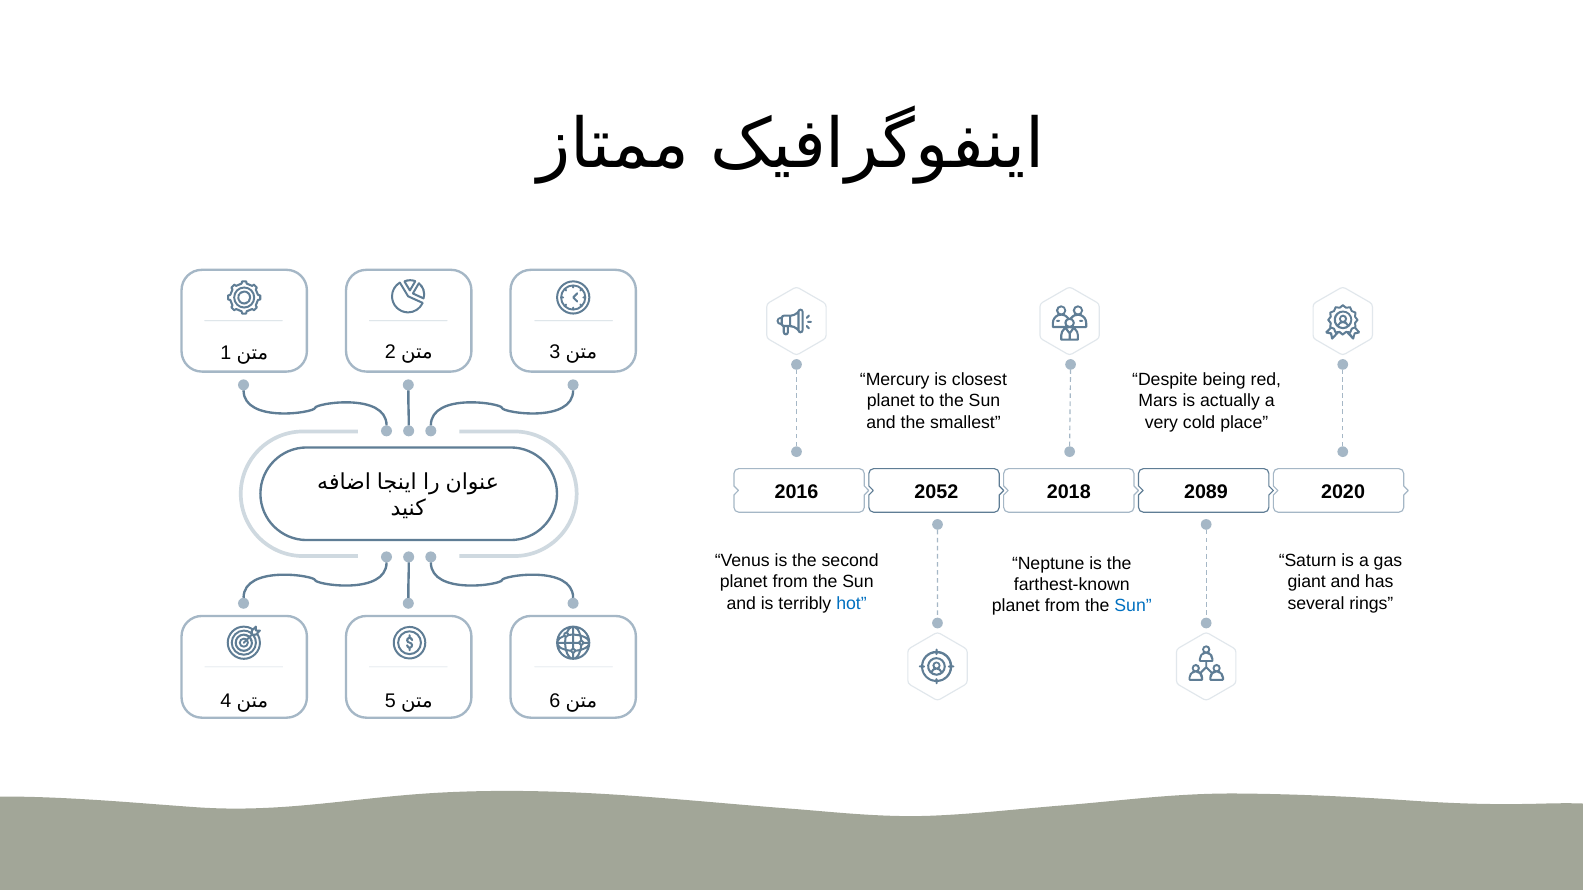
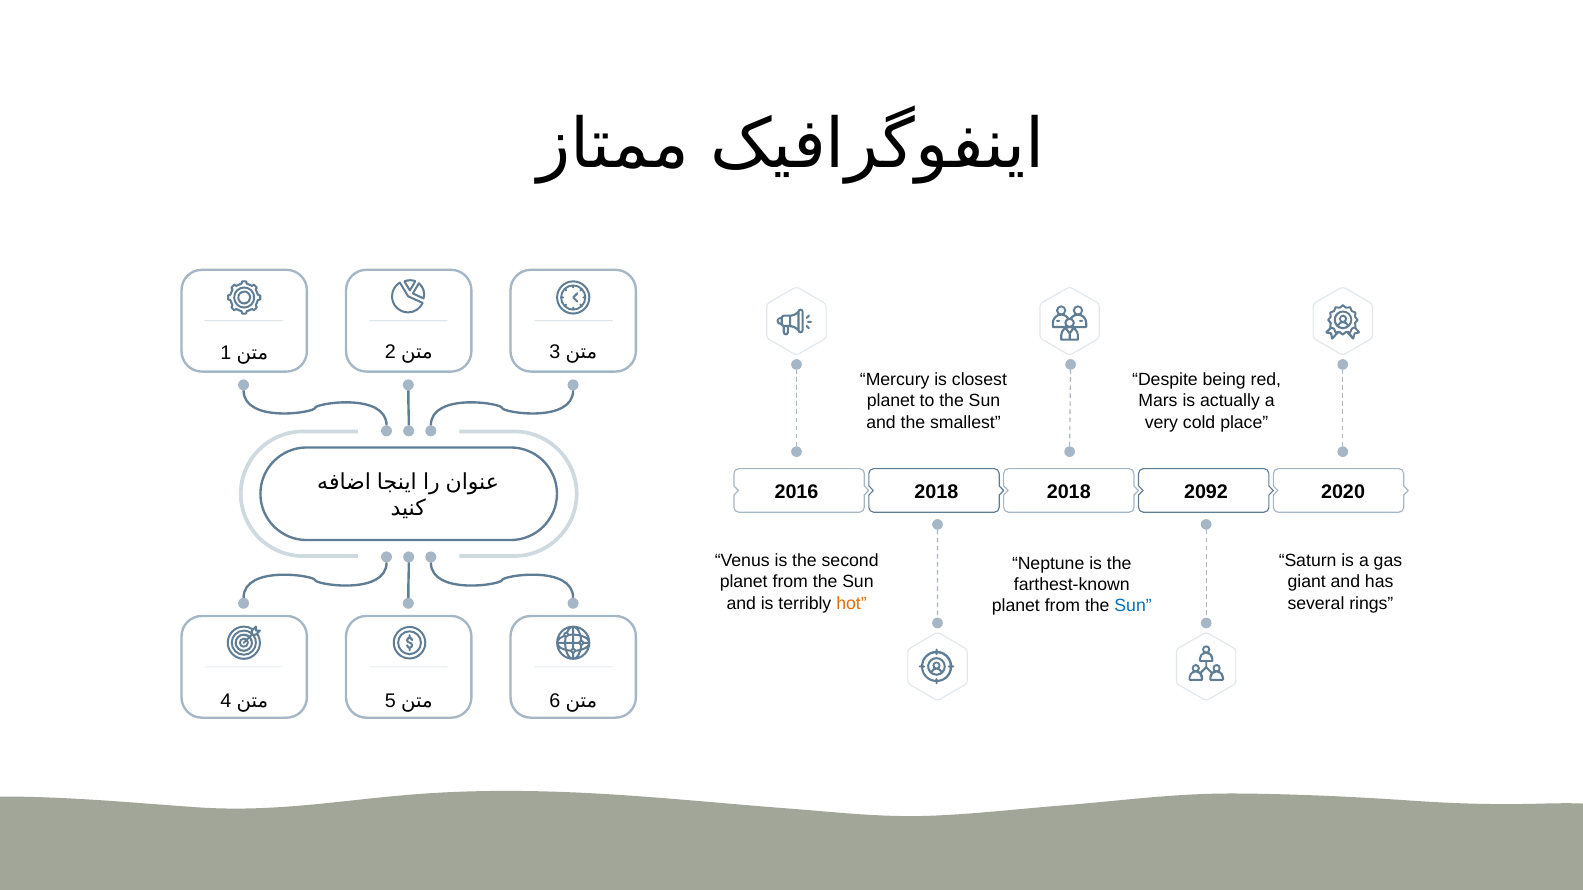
2016 2052: 2052 -> 2018
2089: 2089 -> 2092
hot colour: blue -> orange
